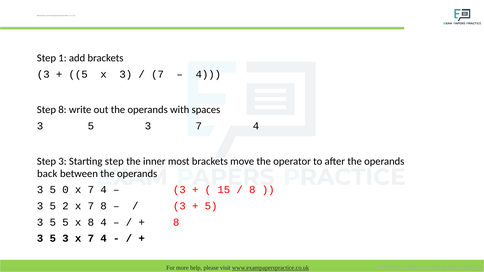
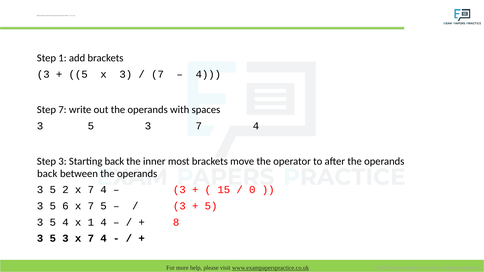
Step 8: 8 -> 7
Starting step: step -> back
0: 0 -> 2
8 at (252, 190): 8 -> 0
2: 2 -> 6
7 8: 8 -> 5
5 5: 5 -> 4
x 8: 8 -> 1
